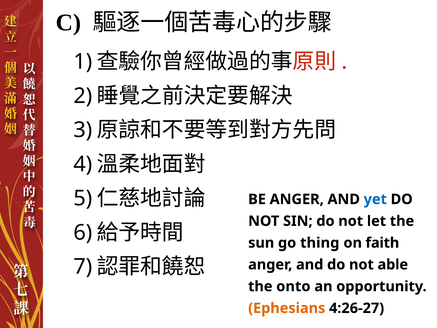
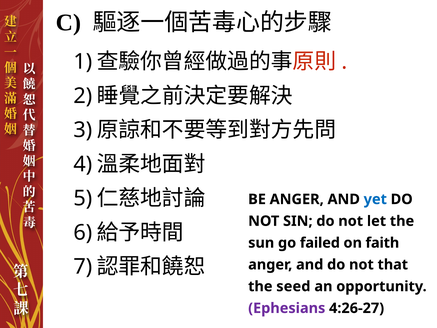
thing: thing -> failed
able: able -> that
onto: onto -> seed
Ephesians colour: orange -> purple
